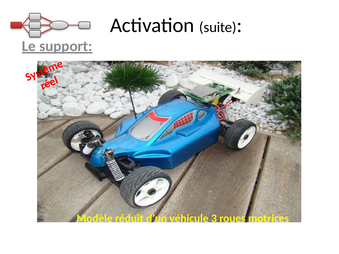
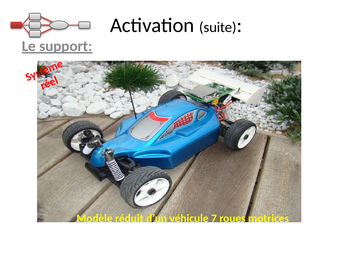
3: 3 -> 7
